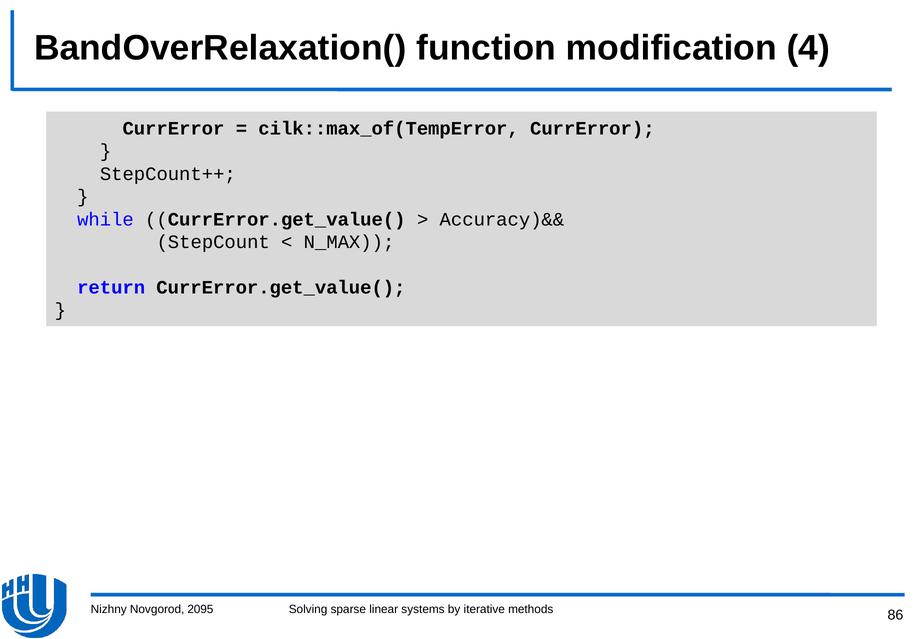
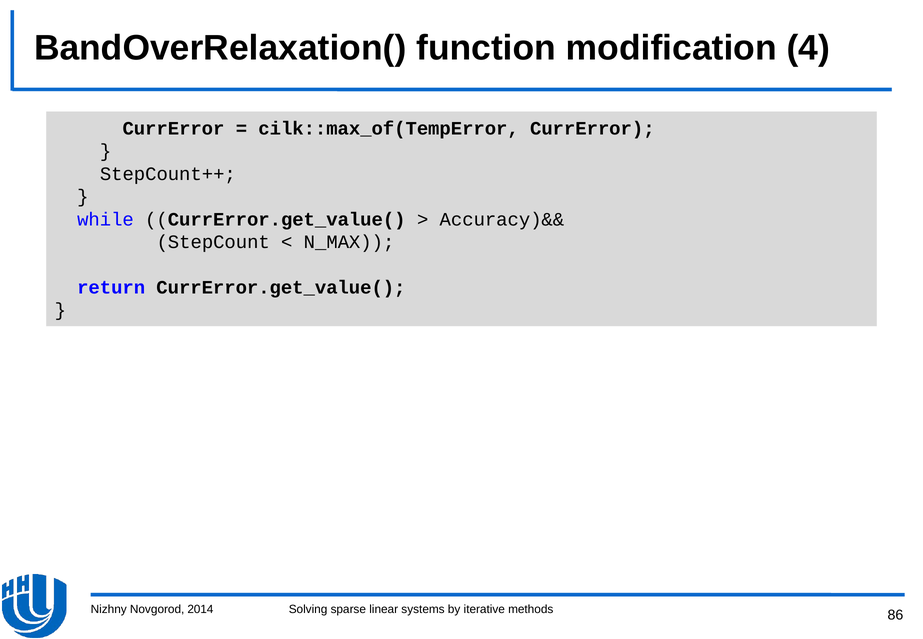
2095: 2095 -> 2014
